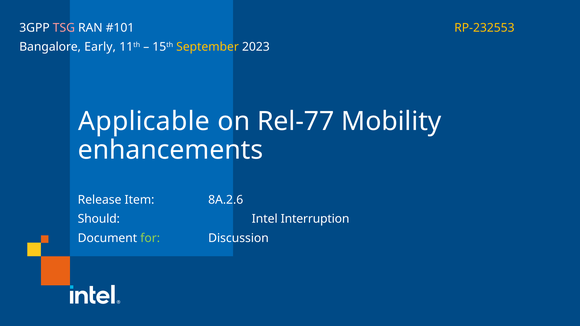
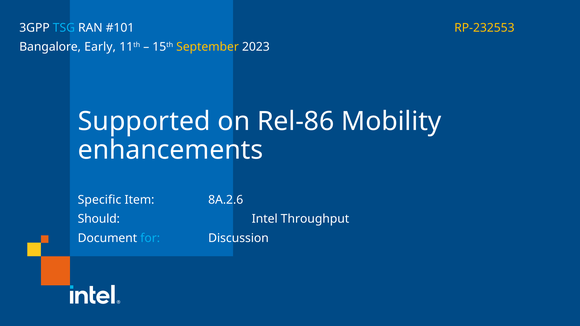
TSG colour: pink -> light blue
Applicable: Applicable -> Supported
Rel-77: Rel-77 -> Rel-86
Release: Release -> Specific
Interruption: Interruption -> Throughput
for colour: light green -> light blue
